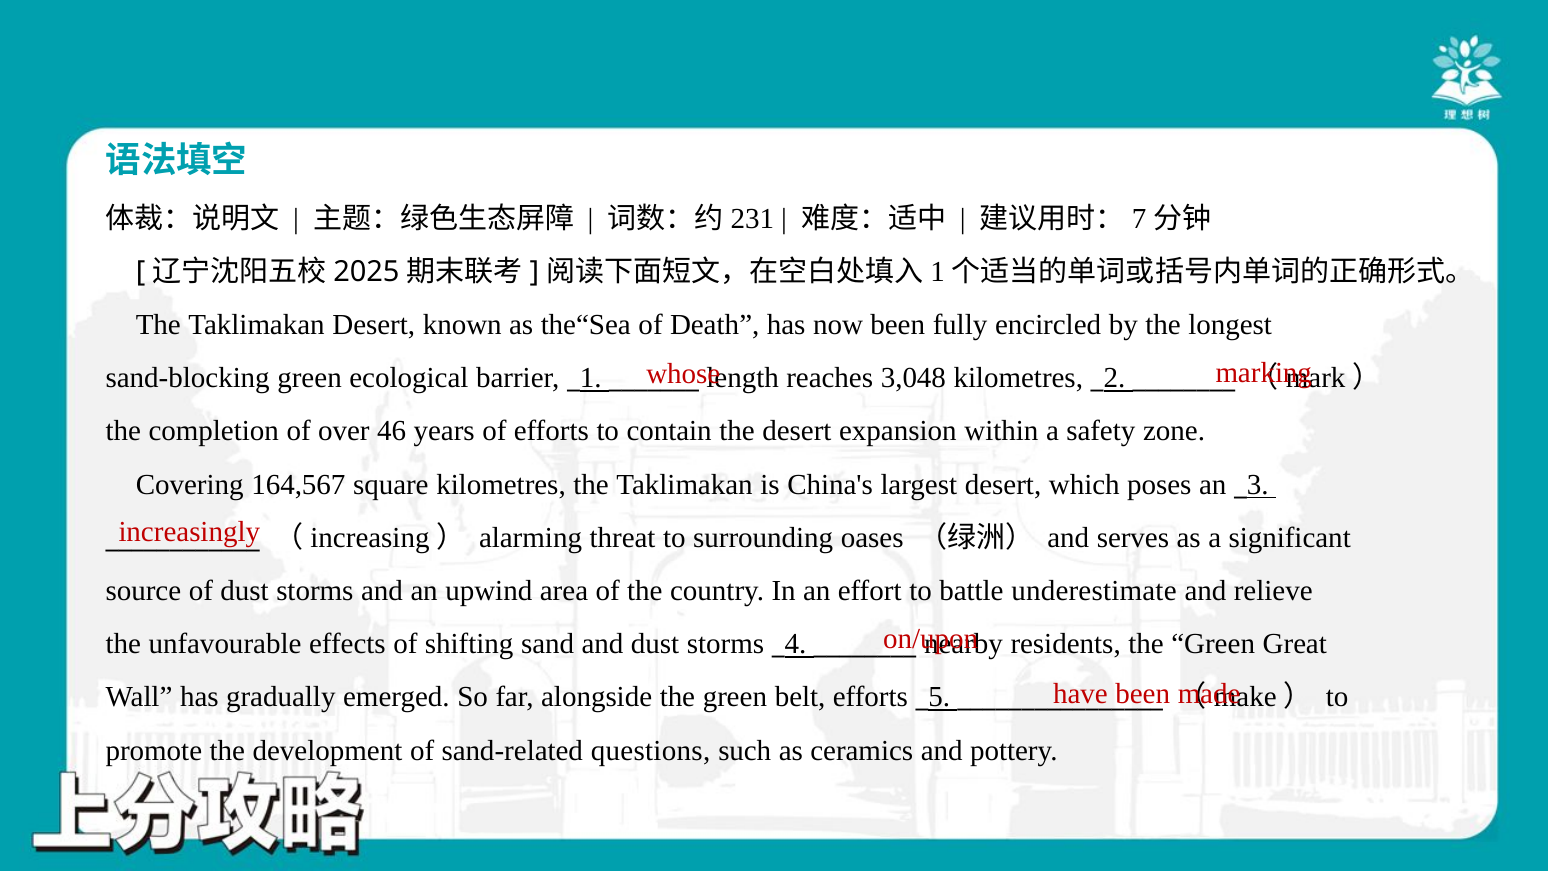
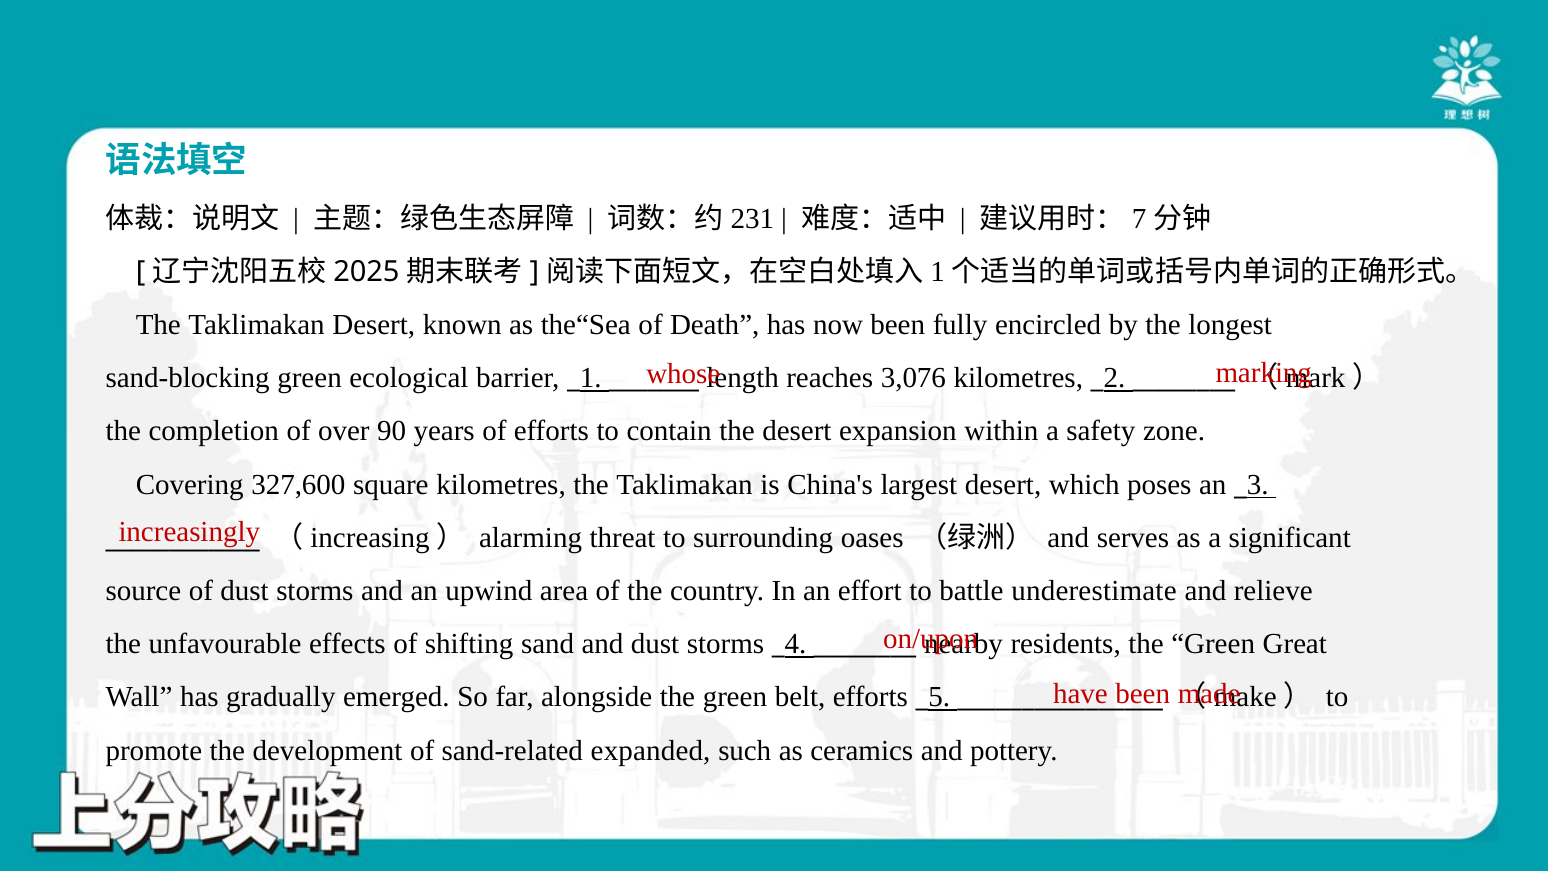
3,048: 3,048 -> 3,076
46: 46 -> 90
164,567: 164,567 -> 327,600
questions: questions -> expanded
